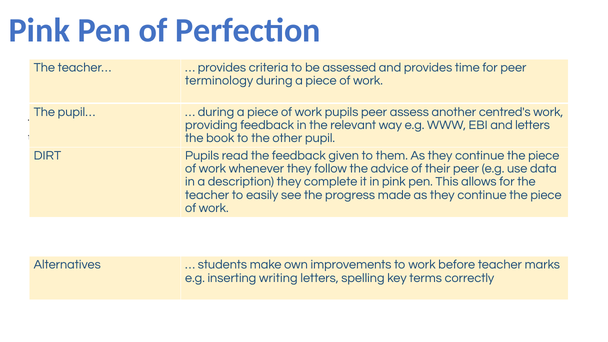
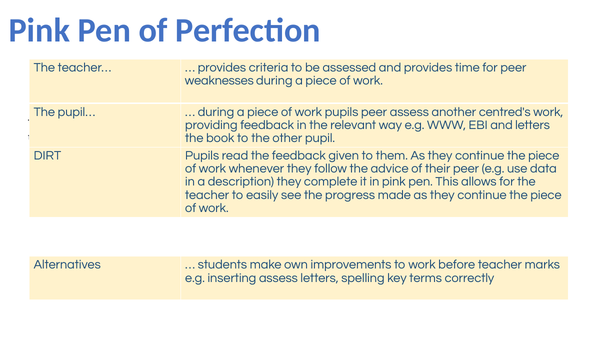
terminology: terminology -> weaknesses
inserting writing: writing -> assess
